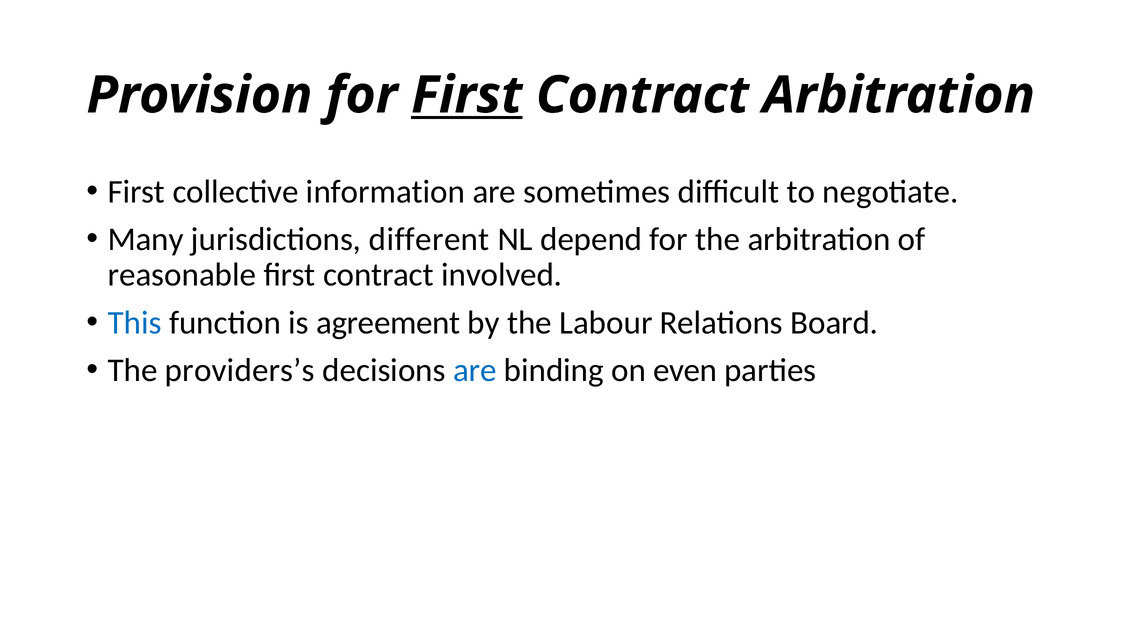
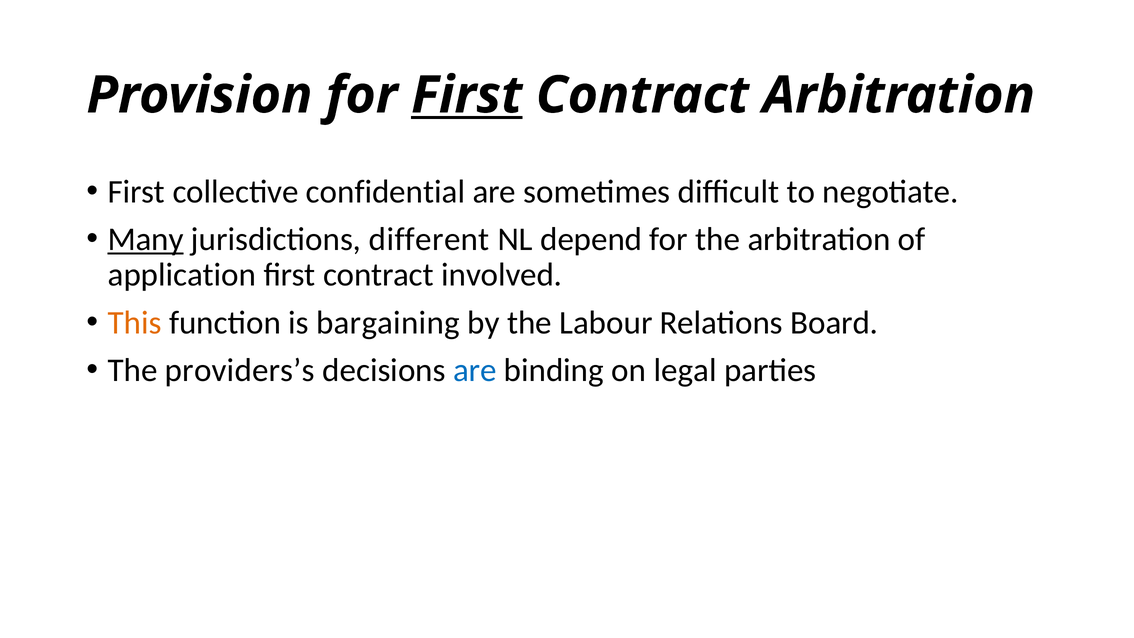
information: information -> confidential
Many underline: none -> present
reasonable: reasonable -> application
This colour: blue -> orange
agreement: agreement -> bargaining
even: even -> legal
